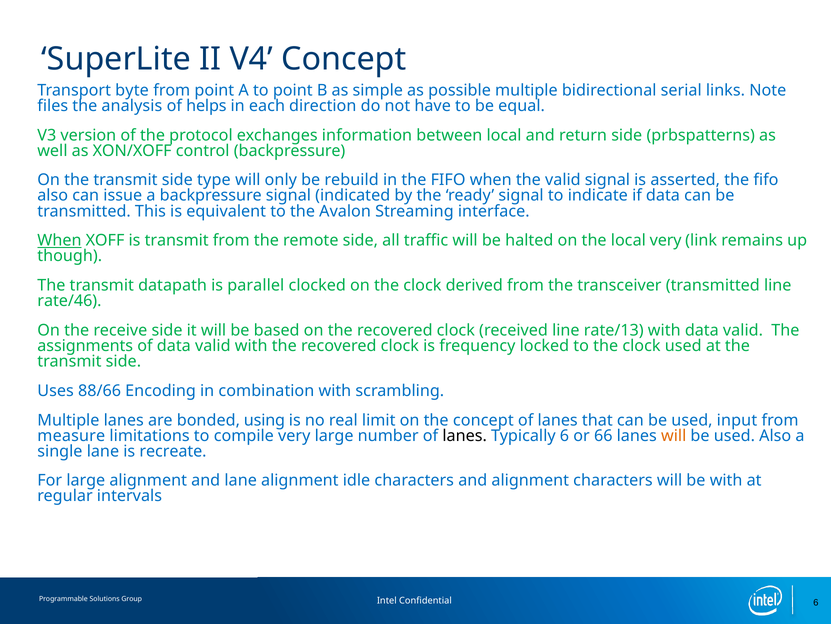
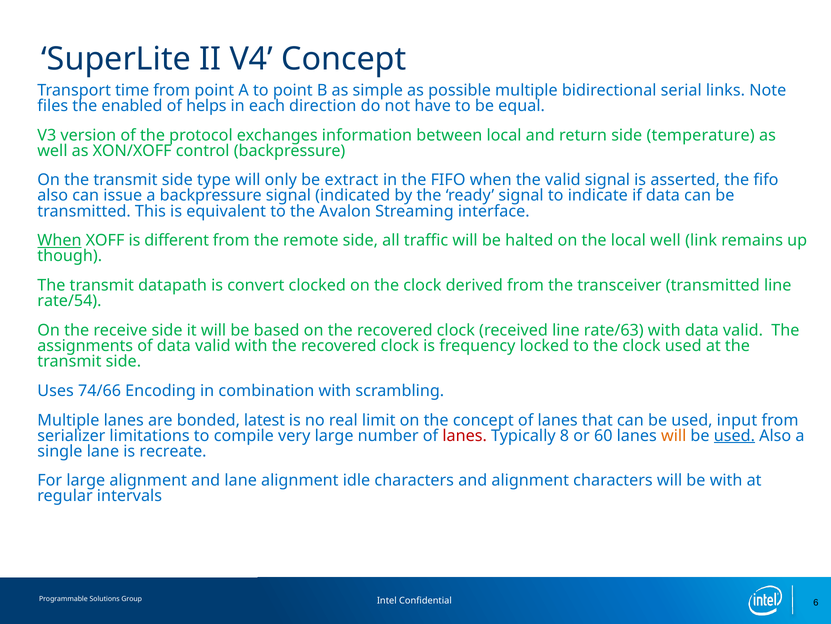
byte: byte -> time
analysis: analysis -> enabled
prbspatterns: prbspatterns -> temperature
rebuild: rebuild -> extract
is transmit: transmit -> different
local very: very -> well
parallel: parallel -> convert
rate/46: rate/46 -> rate/54
rate/13: rate/13 -> rate/63
88/66: 88/66 -> 74/66
using: using -> latest
measure: measure -> serializer
lanes at (465, 435) colour: black -> red
Typically 6: 6 -> 8
66: 66 -> 60
used at (734, 435) underline: none -> present
